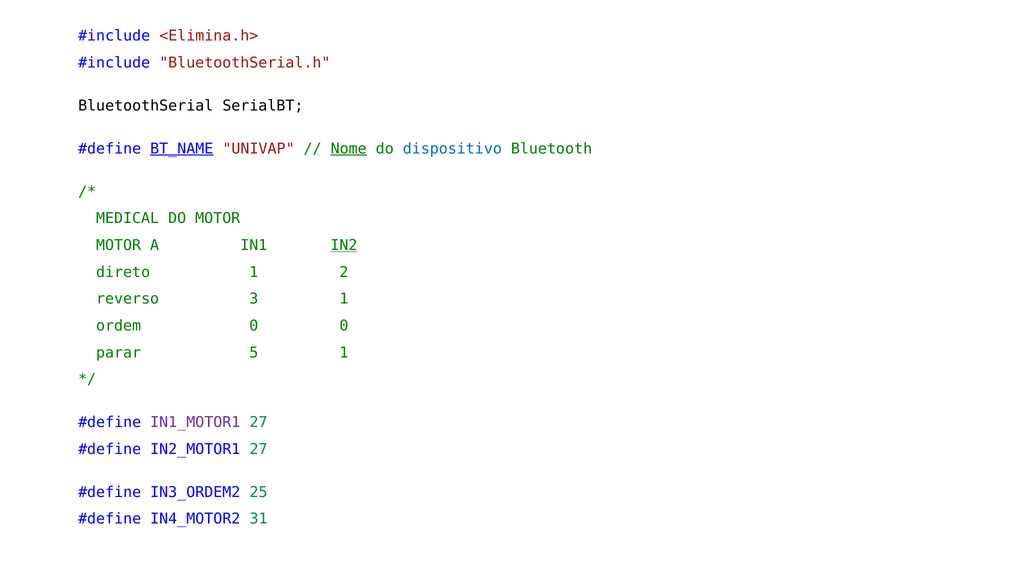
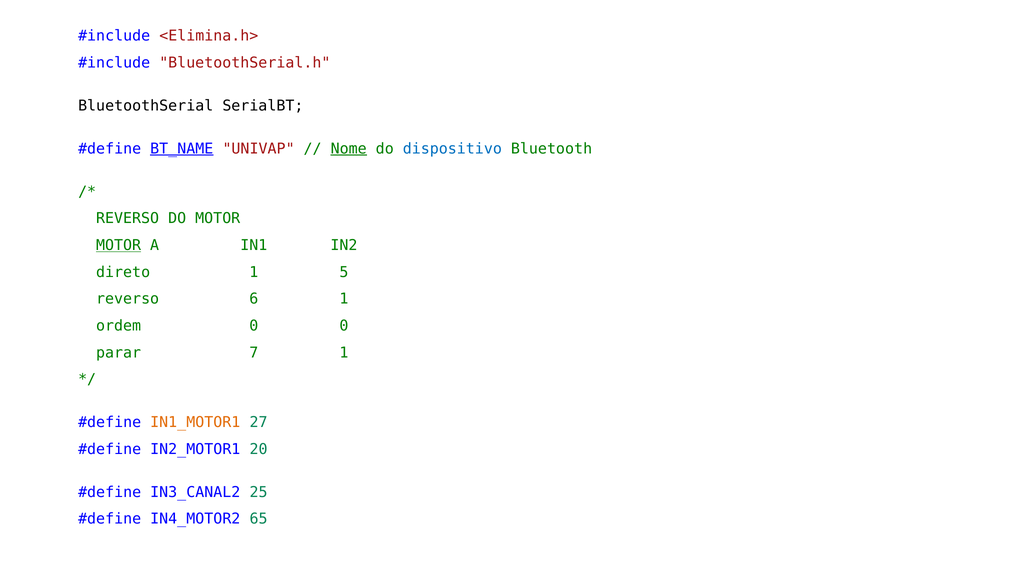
MEDICAL at (128, 219): MEDICAL -> REVERSO
MOTOR at (119, 246) underline: none -> present
IN2 underline: present -> none
2: 2 -> 5
3: 3 -> 6
5: 5 -> 7
IN1_MOTOR1 colour: purple -> orange
IN2_MOTOR1 27: 27 -> 20
IN3_ORDEM2: IN3_ORDEM2 -> IN3_CANAL2
31: 31 -> 65
